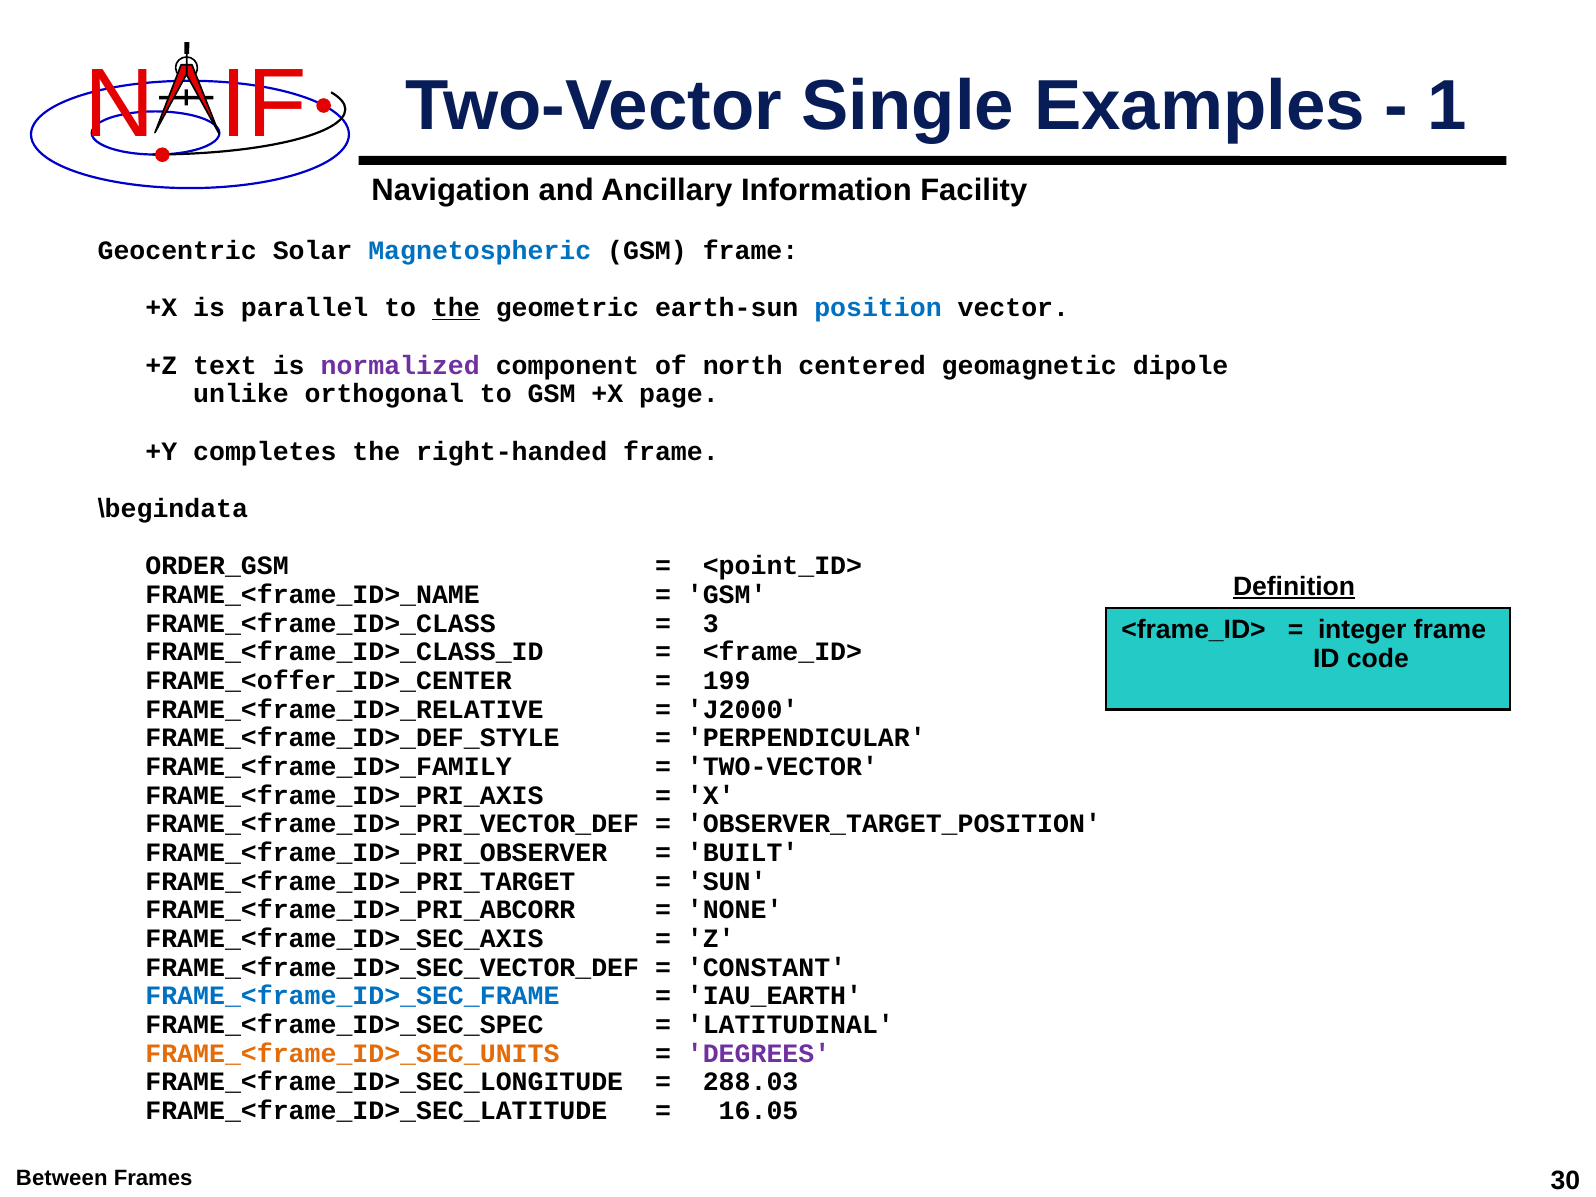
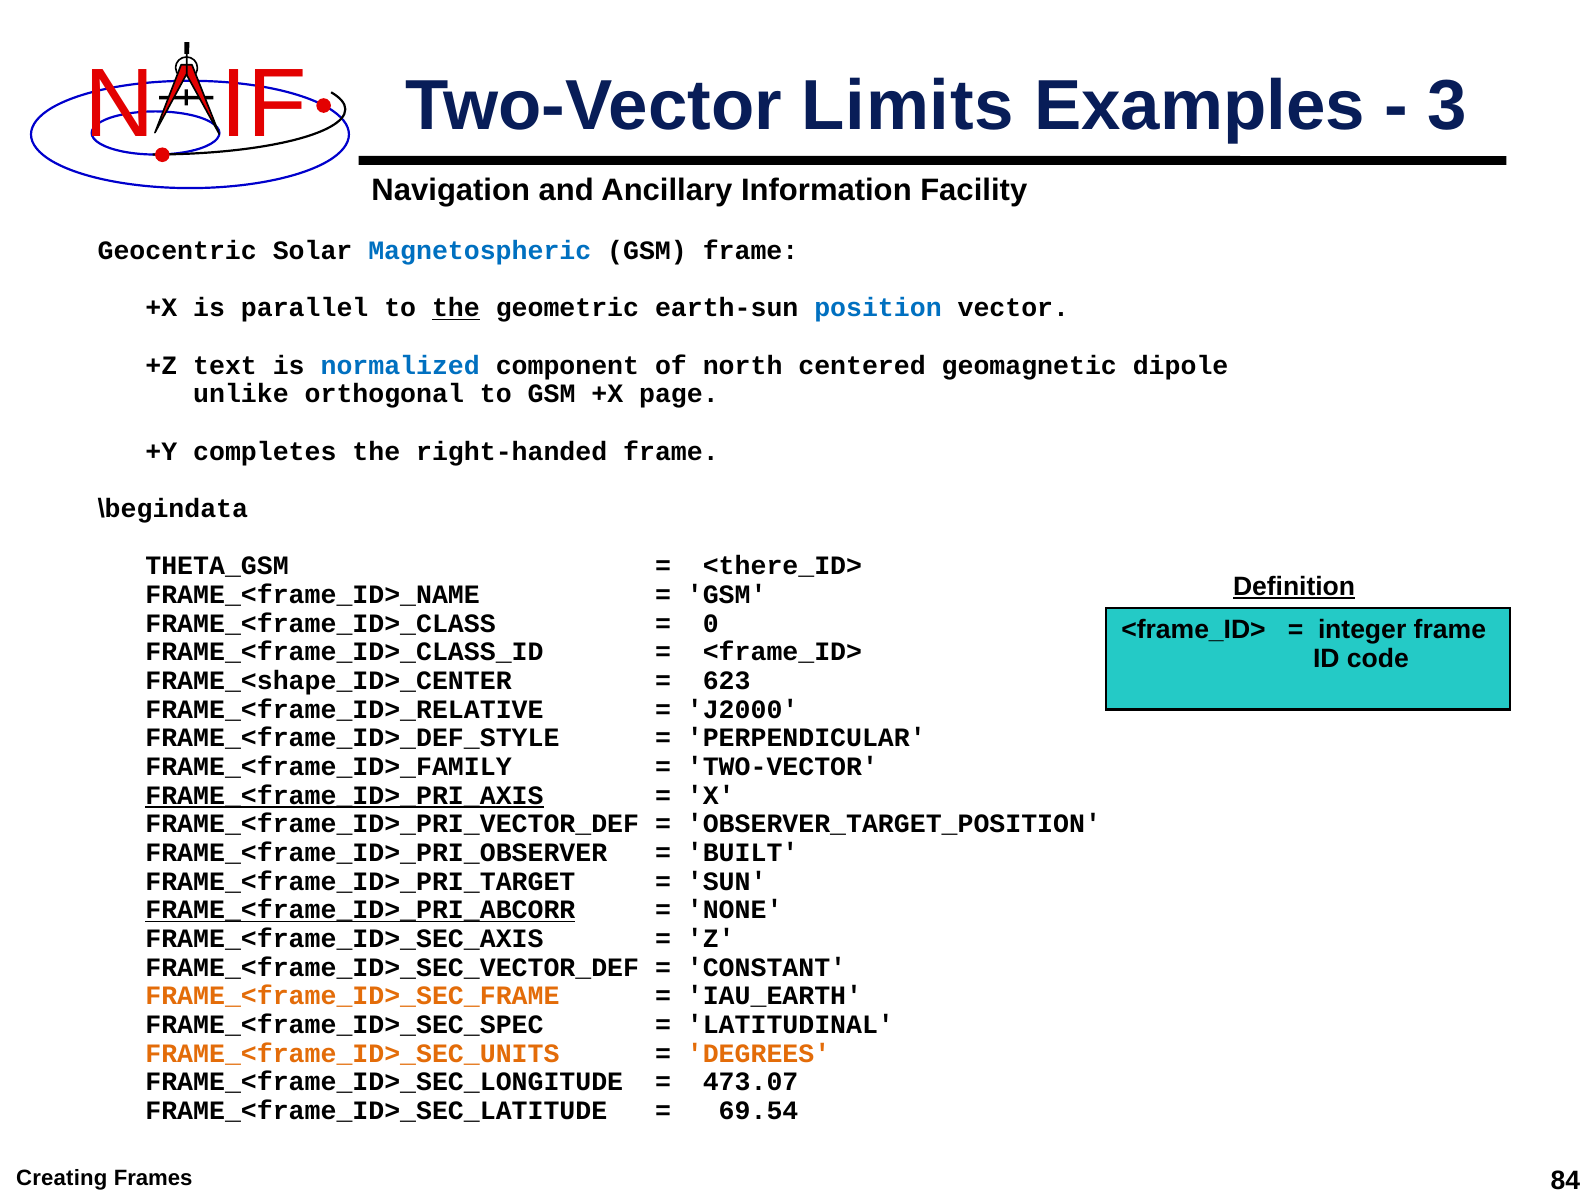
Single: Single -> Limits
1: 1 -> 3
normalized colour: purple -> blue
ORDER_GSM: ORDER_GSM -> THETA_GSM
<point_ID>: <point_ID> -> <there_ID>
3: 3 -> 0
FRAME_<offer_ID>_CENTER: FRAME_<offer_ID>_CENTER -> FRAME_<shape_ID>_CENTER
199: 199 -> 623
FRAME_<frame_ID>_PRI_AXIS underline: none -> present
FRAME_<frame_ID>_PRI_ABCORR underline: none -> present
FRAME_<frame_ID>_SEC_FRAME colour: blue -> orange
DEGREES colour: purple -> orange
288.03: 288.03 -> 473.07
16.05: 16.05 -> 69.54
Between: Between -> Creating
30: 30 -> 84
